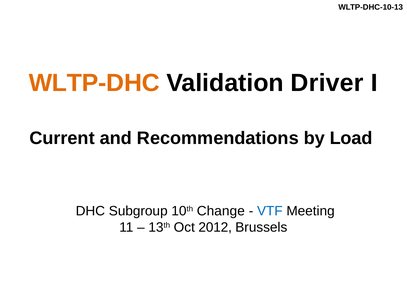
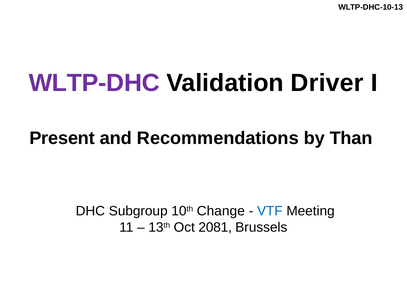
WLTP-DHC colour: orange -> purple
Current: Current -> Present
Load: Load -> Than
2012: 2012 -> 2081
